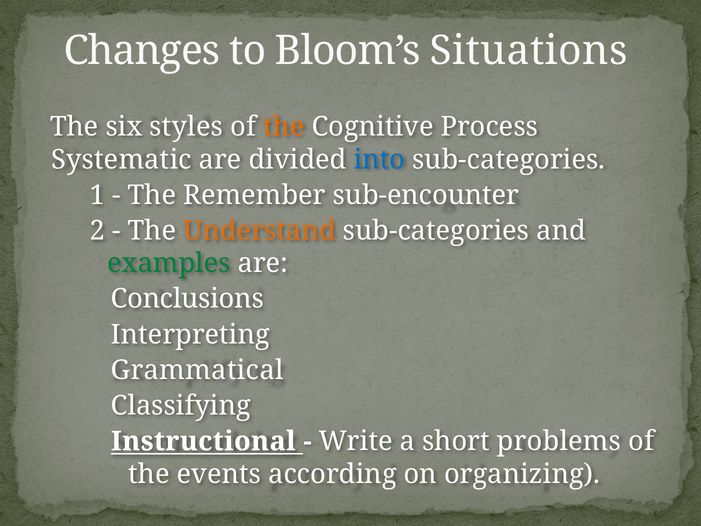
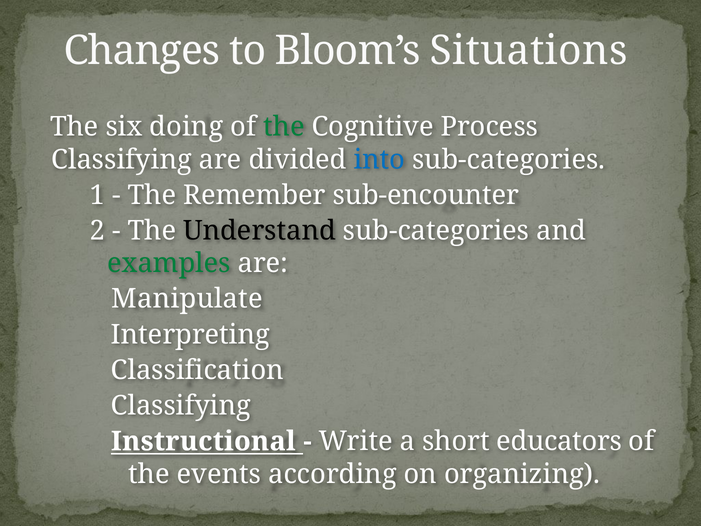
styles: styles -> doing
the at (284, 127) colour: orange -> green
Systematic at (122, 159): Systematic -> Classifying
Understand colour: orange -> black
Conclusions: Conclusions -> Manipulate
Grammatical: Grammatical -> Classification
problems: problems -> educators
